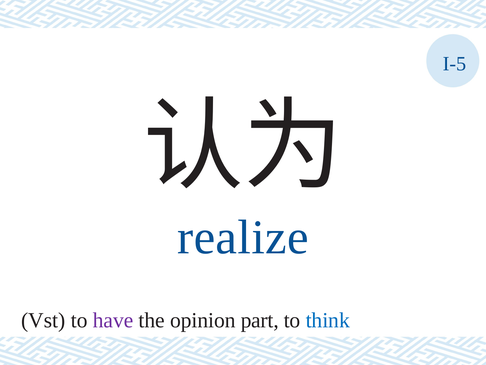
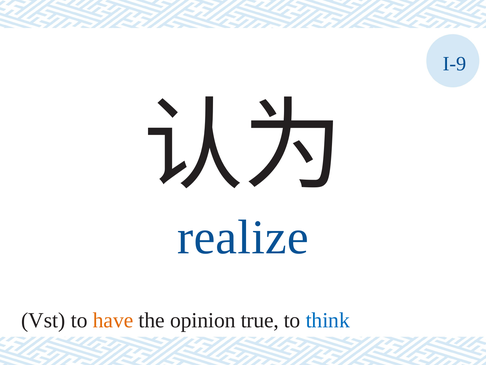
I-5: I-5 -> I-9
have colour: purple -> orange
part: part -> true
